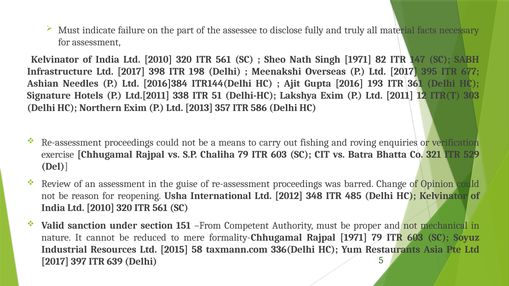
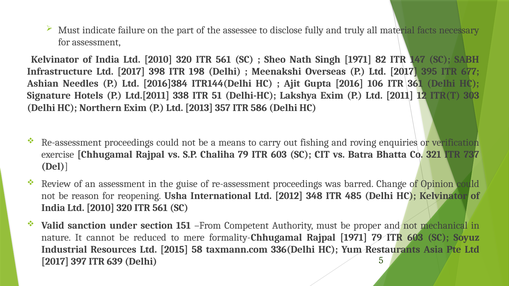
193: 193 -> 106
529: 529 -> 737
